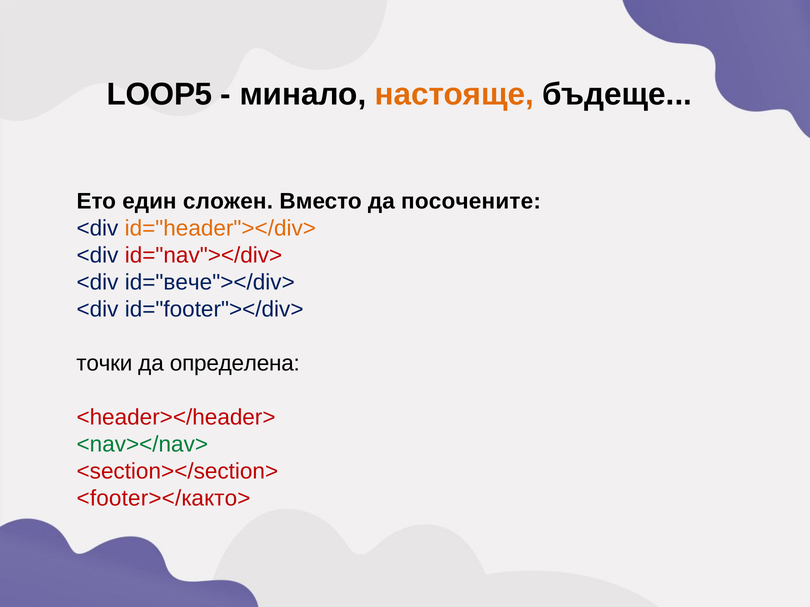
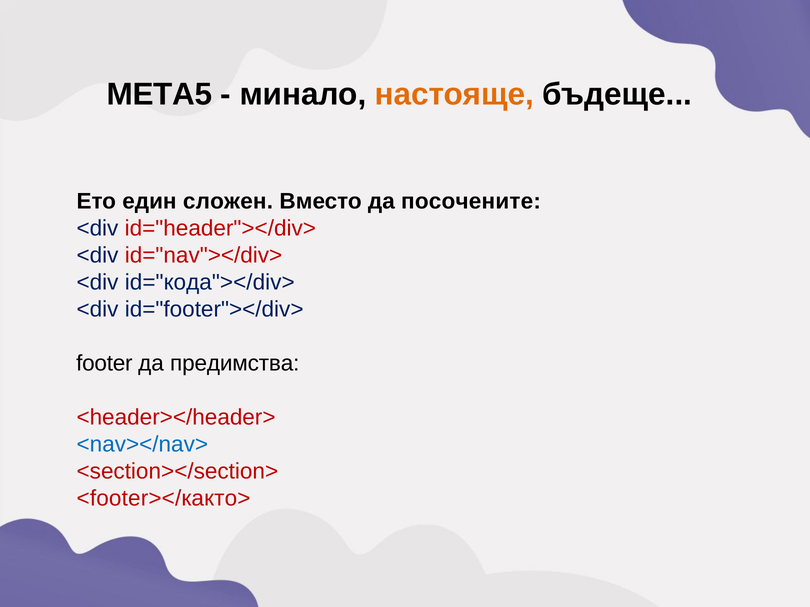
LOOP5: LOOP5 -> META5
id="header"></div> colour: orange -> red
id="вече"></div>: id="вече"></div> -> id="кода"></div>
точки: точки -> footer
определена: определена -> предимства
<nav></nav> colour: green -> blue
